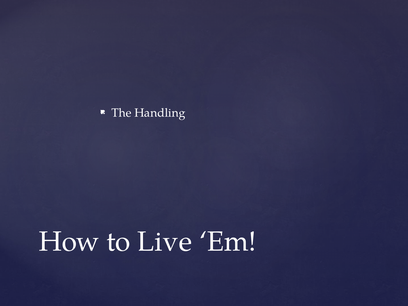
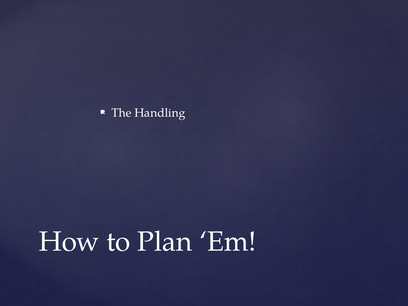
Live: Live -> Plan
